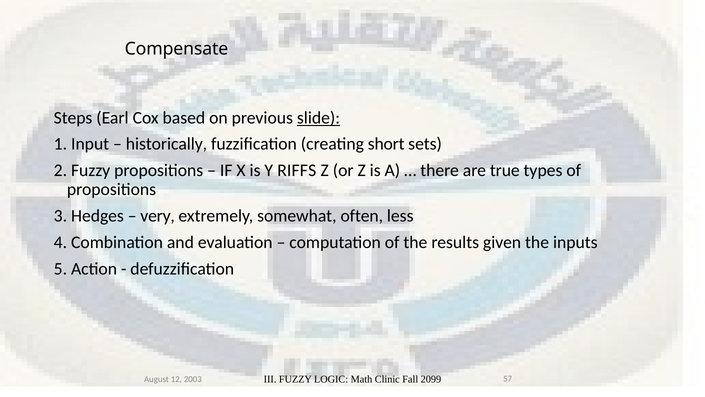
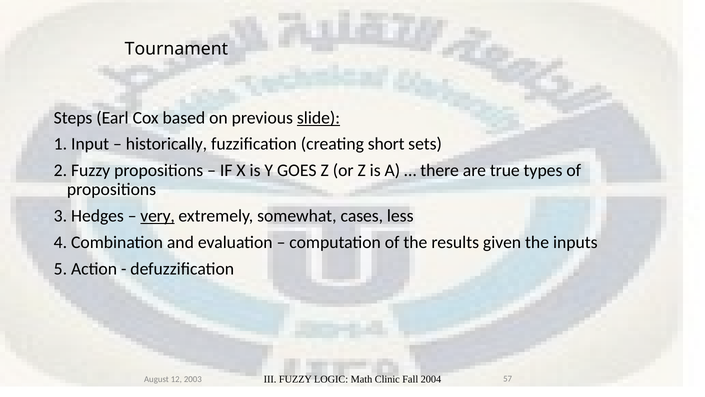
Compensate: Compensate -> Tournament
RIFFS: RIFFS -> GOES
very underline: none -> present
often: often -> cases
2099: 2099 -> 2004
